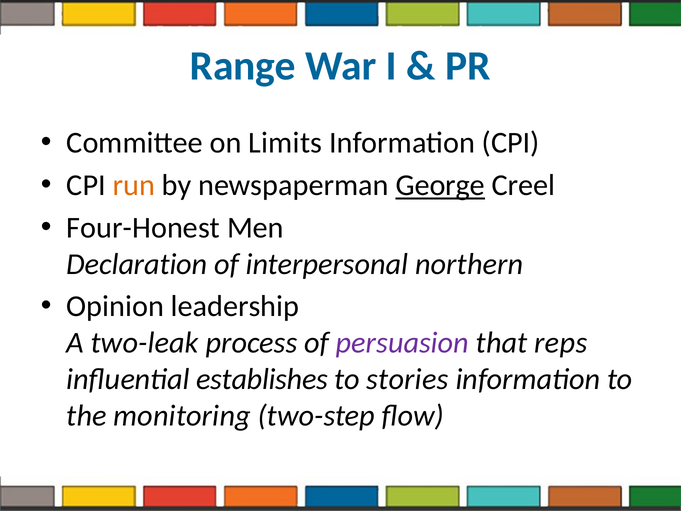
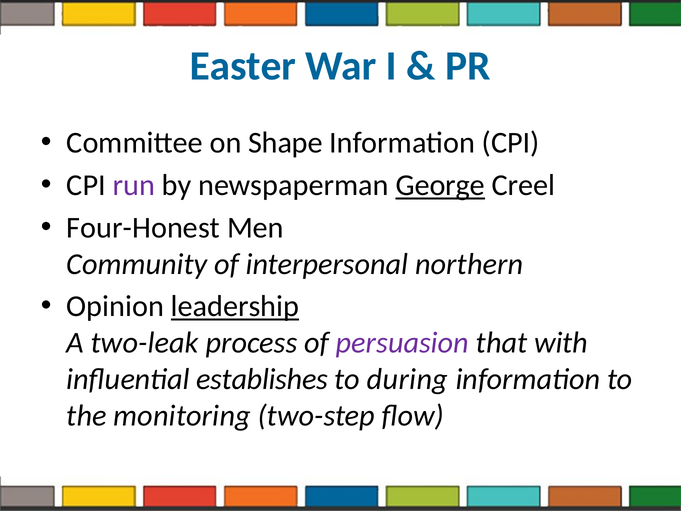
Range: Range -> Easter
Limits: Limits -> Shape
run colour: orange -> purple
Declaration: Declaration -> Community
leadership underline: none -> present
reps: reps -> with
stories: stories -> during
